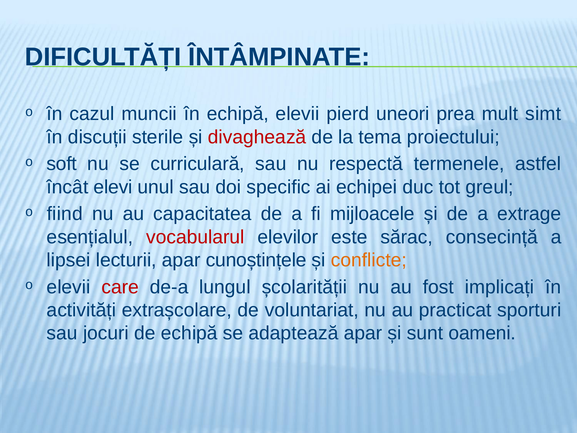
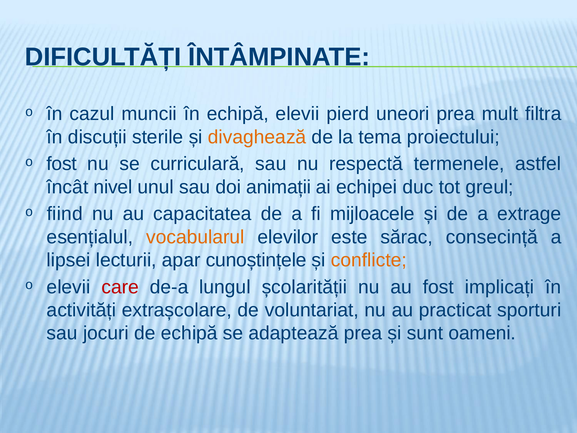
simt: simt -> filtra
divaghează colour: red -> orange
soft at (62, 164): soft -> fost
elevi: elevi -> nivel
specific: specific -> animații
vocabularul colour: red -> orange
adaptează apar: apar -> prea
